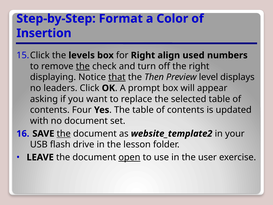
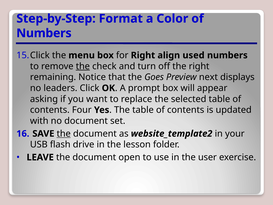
Insertion at (44, 33): Insertion -> Numbers
levels: levels -> menu
displaying: displaying -> remaining
that underline: present -> none
Then: Then -> Goes
level: level -> next
open underline: present -> none
